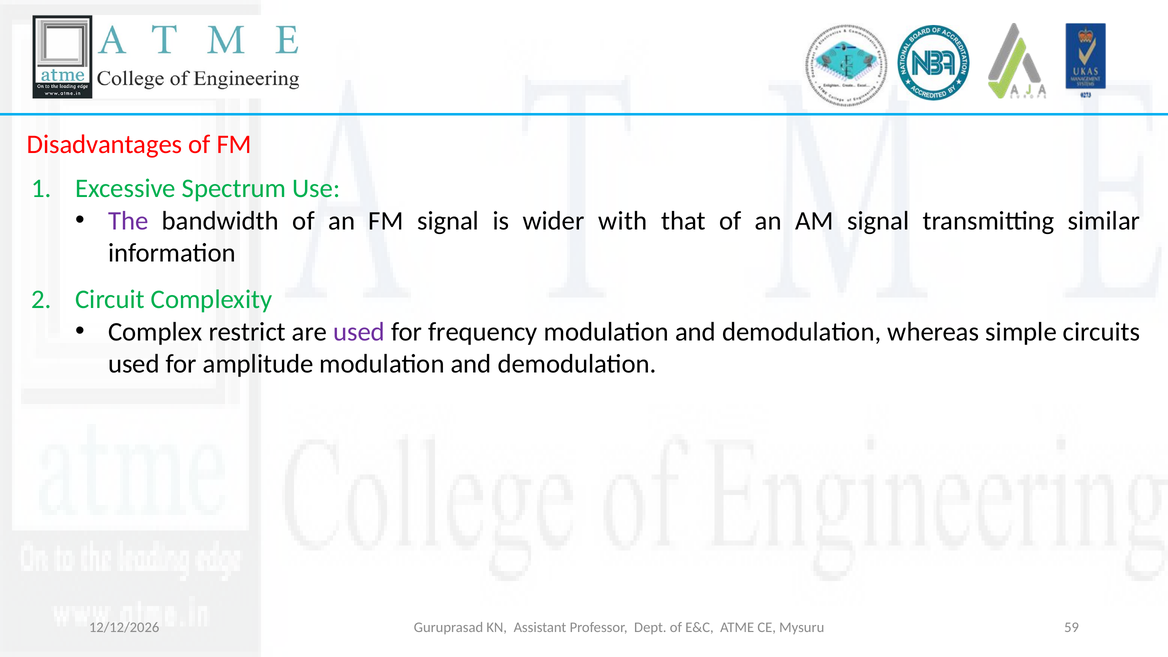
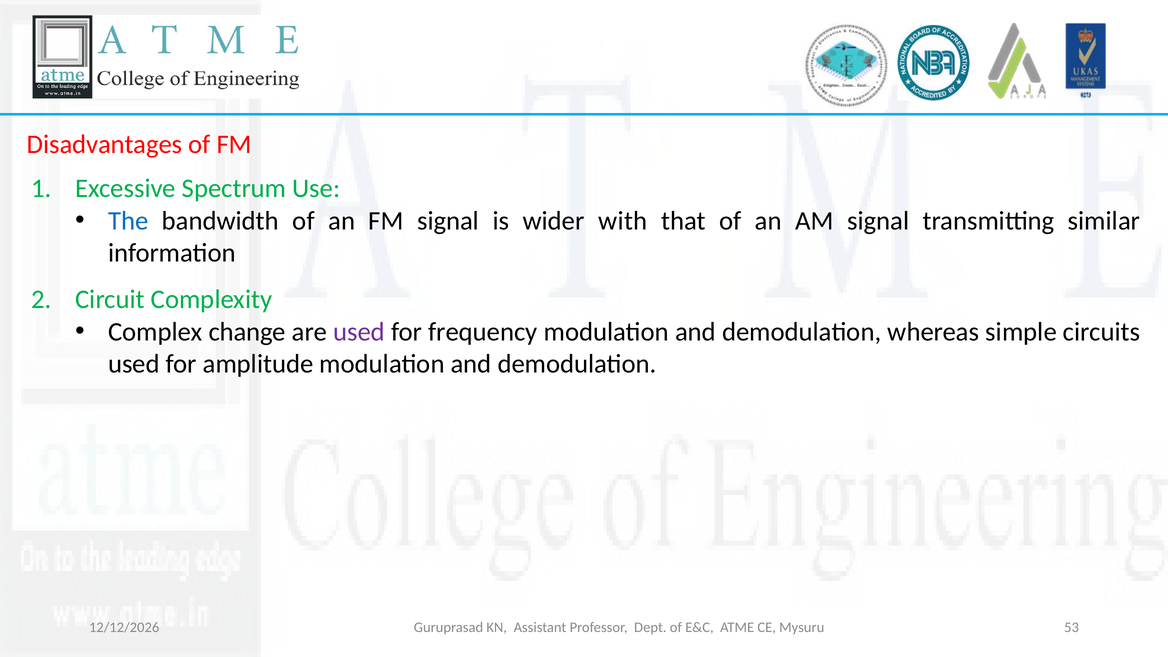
The colour: purple -> blue
restrict: restrict -> change
59: 59 -> 53
